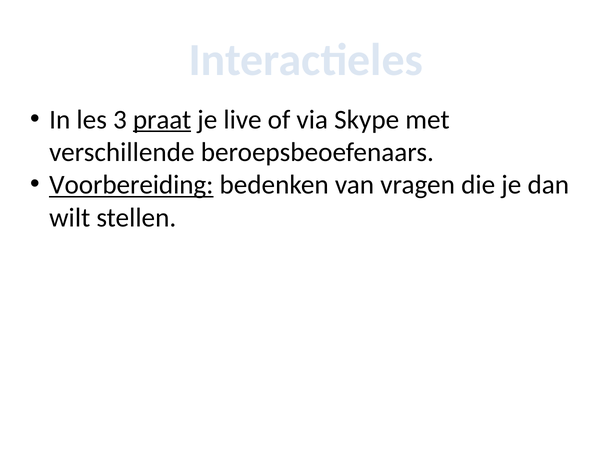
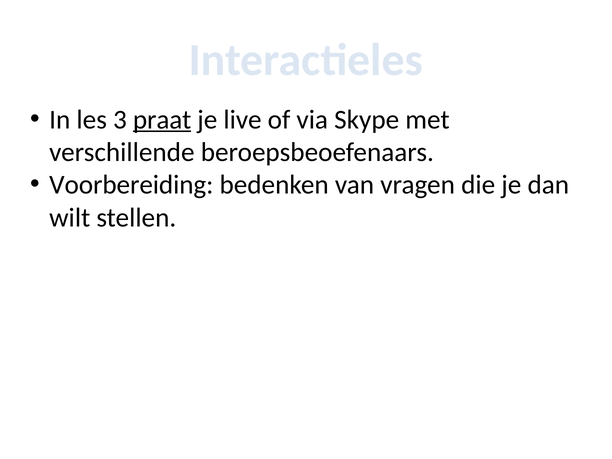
Voorbereiding underline: present -> none
